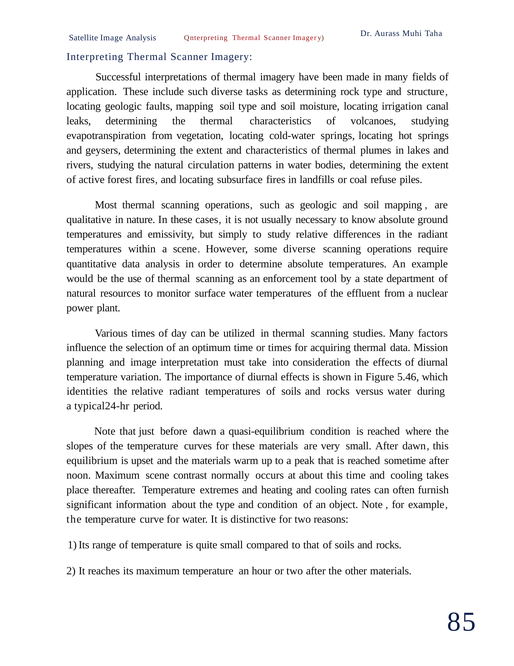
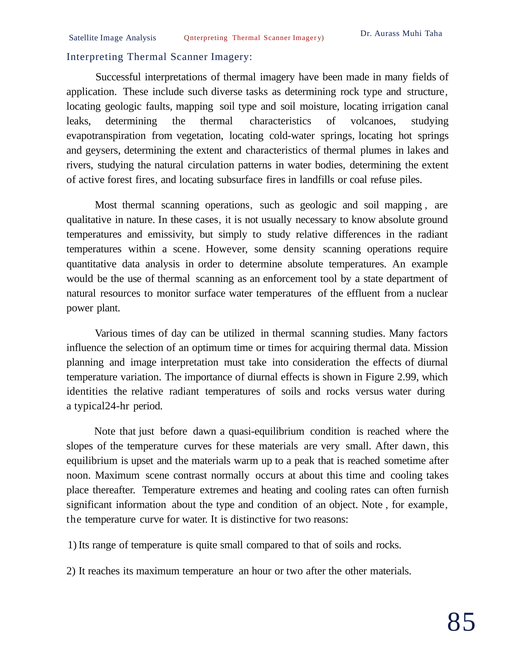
some diverse: diverse -> density
5.46: 5.46 -> 2.99
